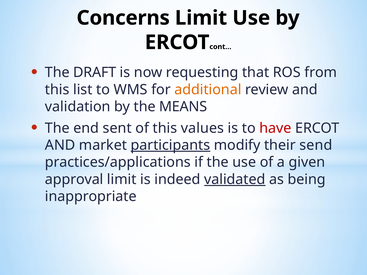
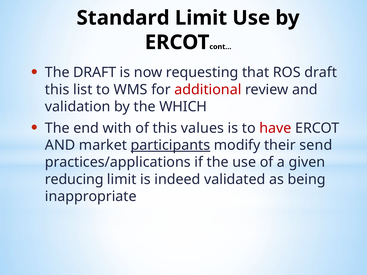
Concerns: Concerns -> Standard
ROS from: from -> draft
additional colour: orange -> red
MEANS: MEANS -> WHICH
sent: sent -> with
approval: approval -> reducing
validated underline: present -> none
